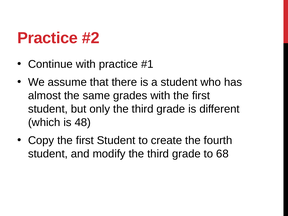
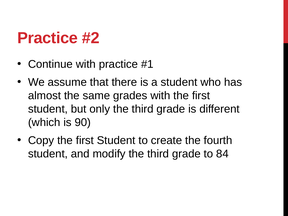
48: 48 -> 90
68: 68 -> 84
